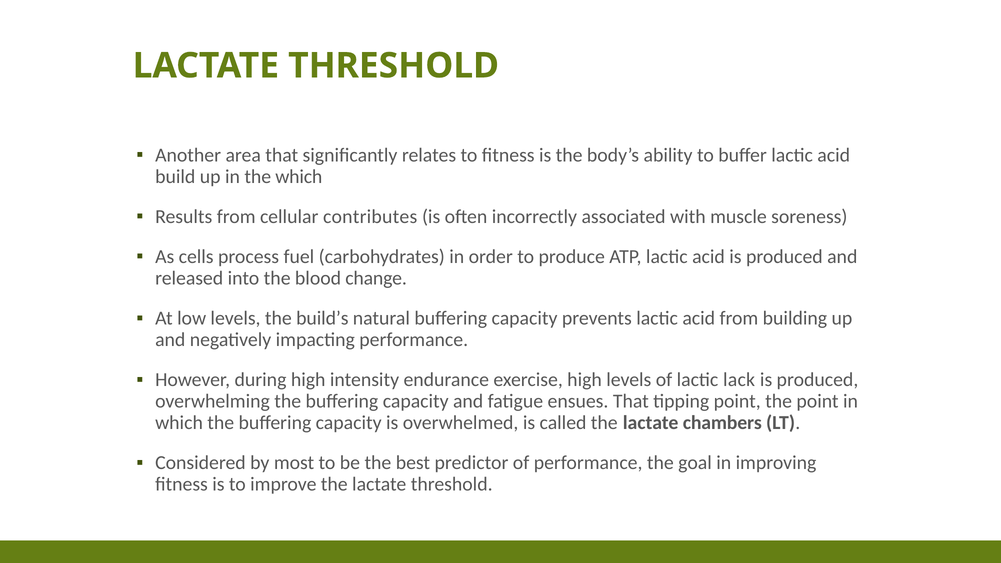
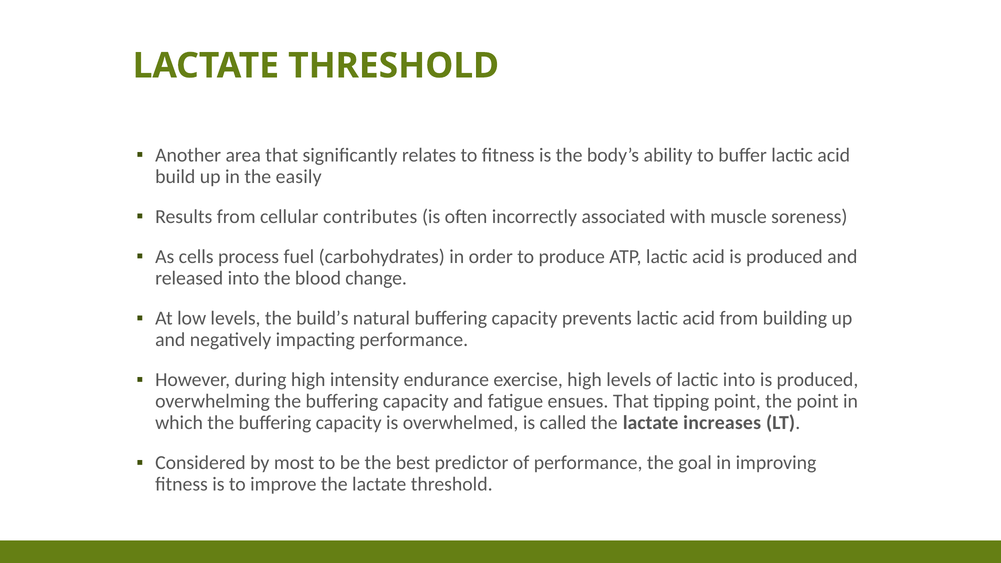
the which: which -> easily
lactic lack: lack -> into
chambers: chambers -> increases
